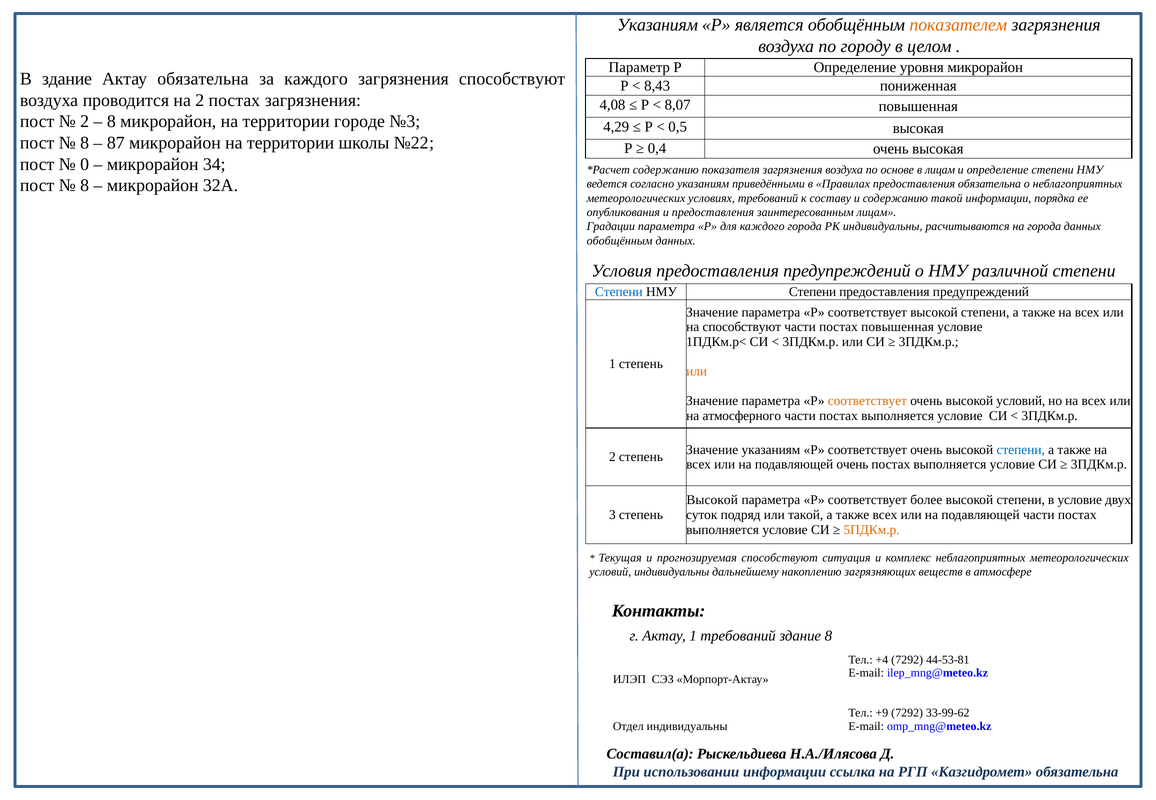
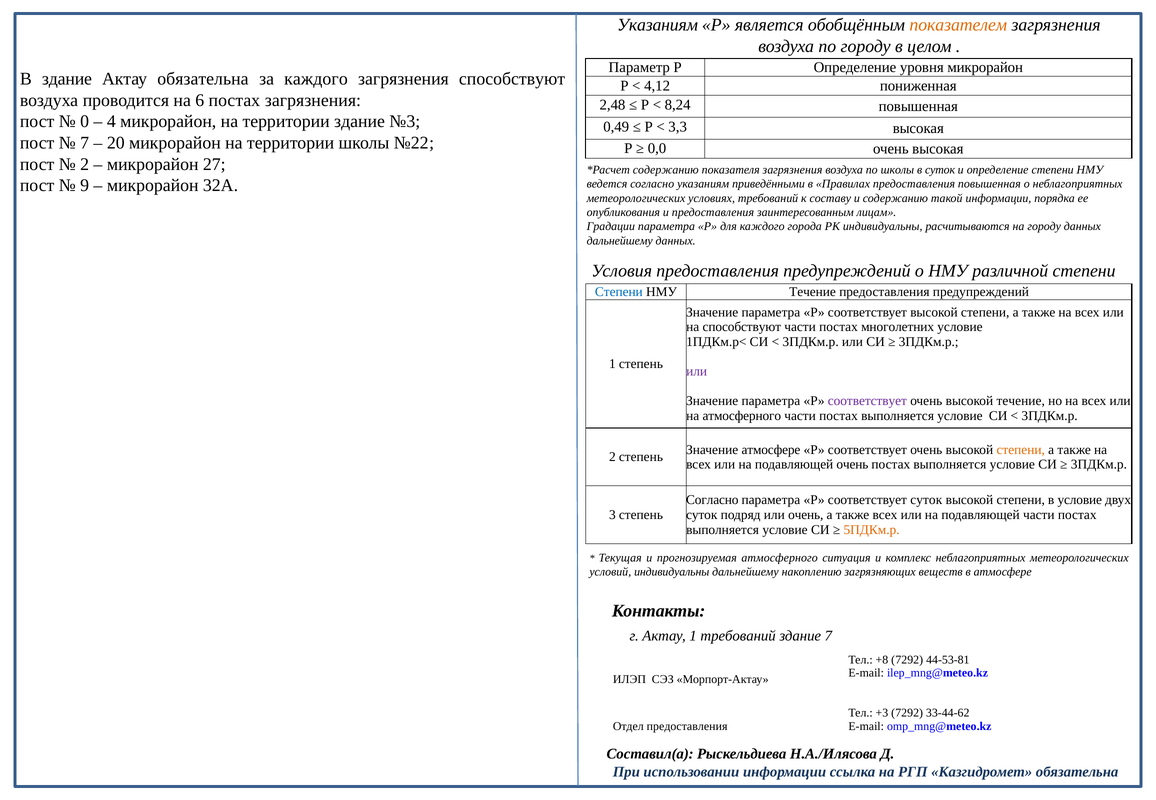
8,43: 8,43 -> 4,12
на 2: 2 -> 6
4,08: 4,08 -> 2,48
8,07: 8,07 -> 8,24
2 at (85, 122): 2 -> 0
8 at (111, 122): 8 -> 4
территории городе: городе -> здание
4,29: 4,29 -> 0,49
0,5: 0,5 -> 3,3
8 at (85, 143): 8 -> 7
87: 87 -> 20
0,4: 0,4 -> 0,0
0 at (85, 164): 0 -> 2
34: 34 -> 27
по основе: основе -> школы
в лицам: лицам -> суток
8 at (85, 186): 8 -> 9
предоставления обязательна: обязательна -> повышенная
на города: города -> городу
обобщённым at (620, 241): обобщённым -> дальнейшему
НМУ Степени: Степени -> Течение
постах повышенная: повышенная -> многолетних
или at (697, 372) colour: orange -> purple
соответствует at (867, 401) colour: orange -> purple
высокой условий: условий -> течение
Значение указаниям: указаниям -> атмосфере
степени at (1021, 450) colour: blue -> orange
Высокой at (712, 500): Высокой -> Согласно
соответствует более: более -> суток
или такой: такой -> очень
прогнозируемая способствуют: способствуют -> атмосферного
здание 8: 8 -> 7
+4: +4 -> +8
+9: +9 -> +3
33-99-62: 33-99-62 -> 33-44-62
Отдел индивидуальны: индивидуальны -> предоставления
